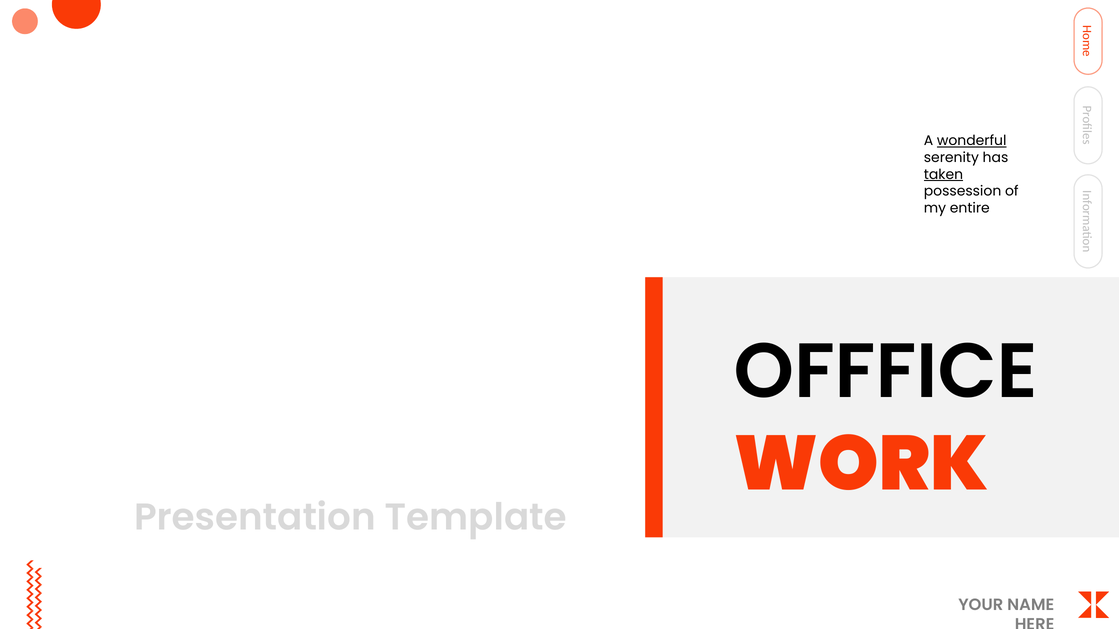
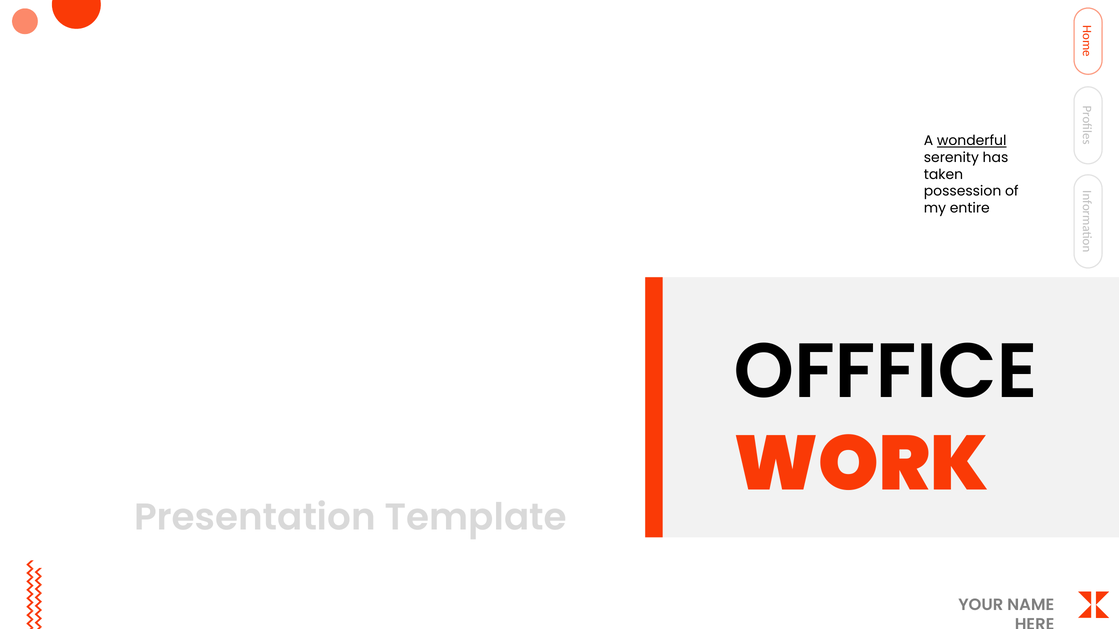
taken underline: present -> none
